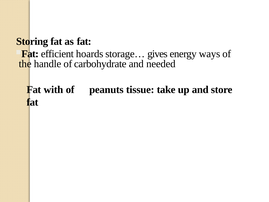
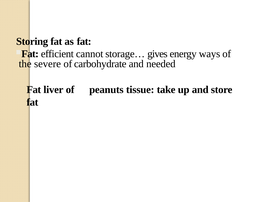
hoards: hoards -> cannot
handle: handle -> severe
with: with -> liver
